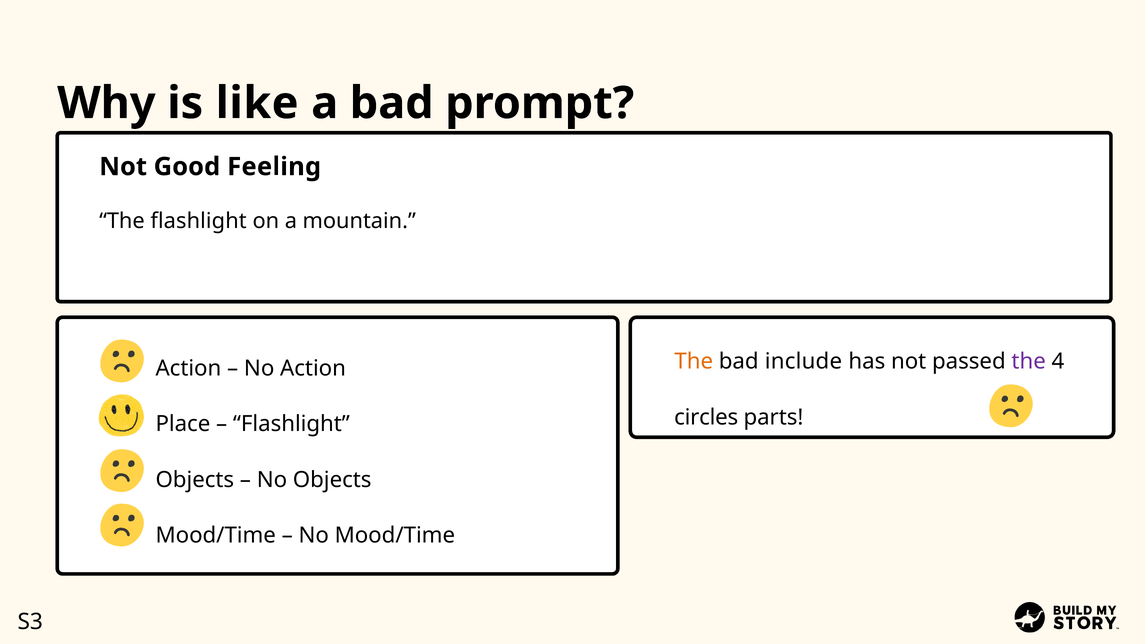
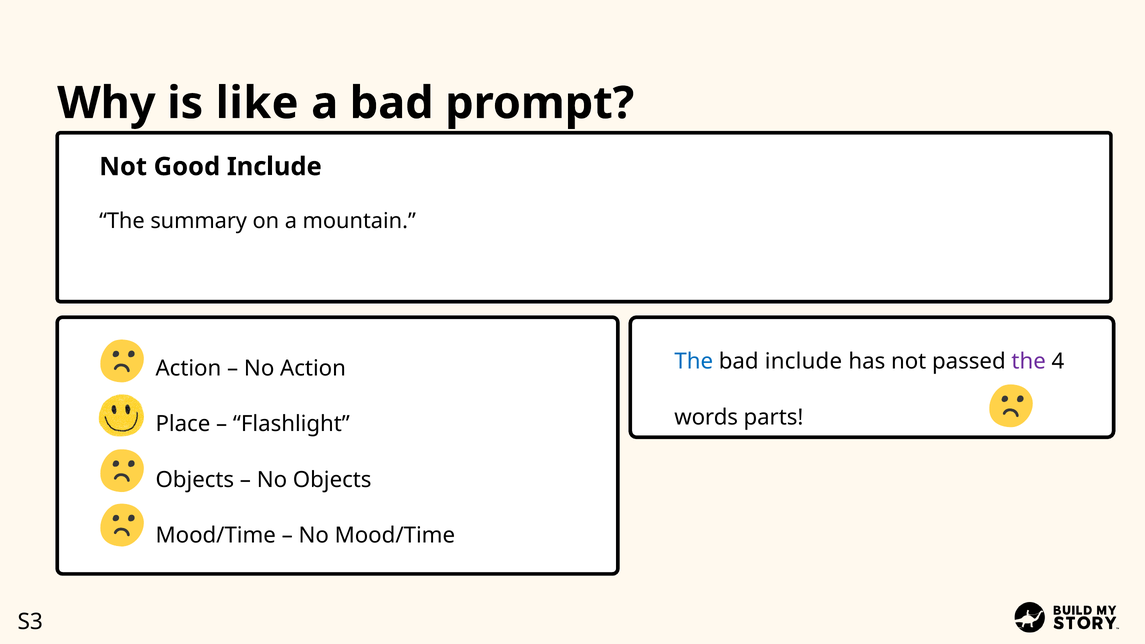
Good Feeling: Feeling -> Include
The flashlight: flashlight -> summary
The at (694, 362) colour: orange -> blue
circles: circles -> words
